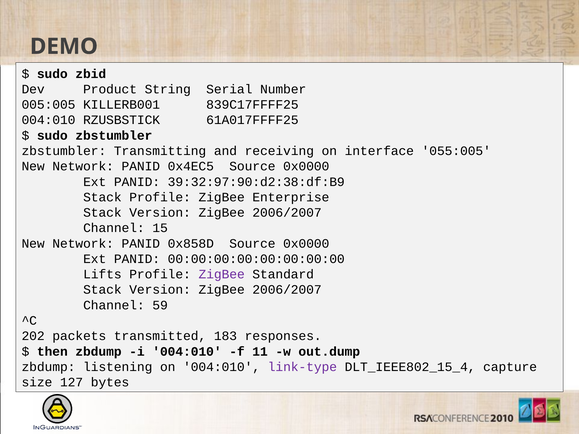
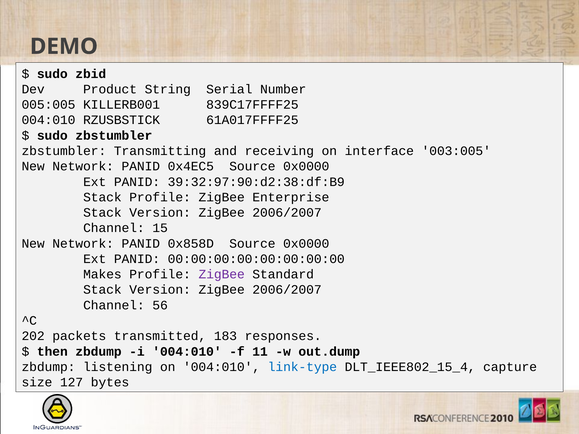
055:005: 055:005 -> 003:005
Lifts: Lifts -> Makes
59: 59 -> 56
link-type colour: purple -> blue
